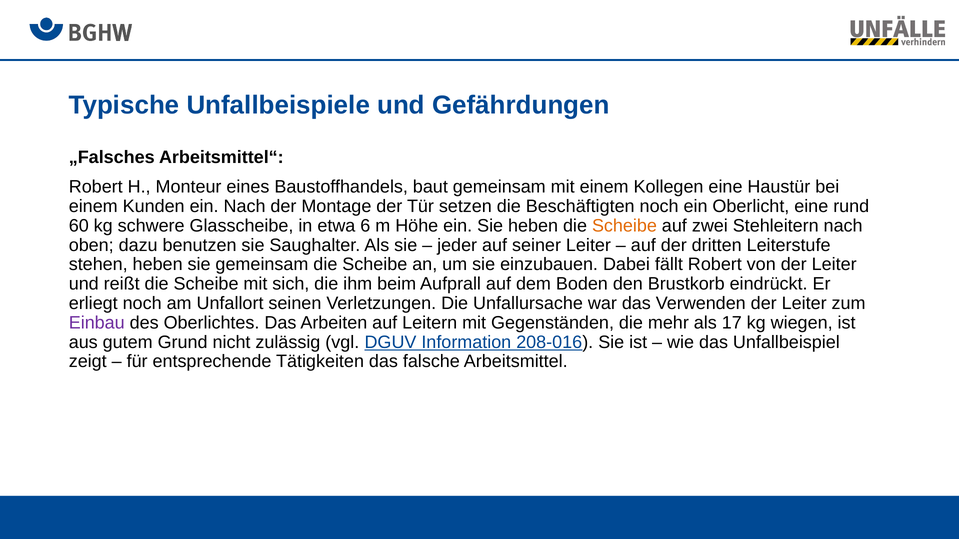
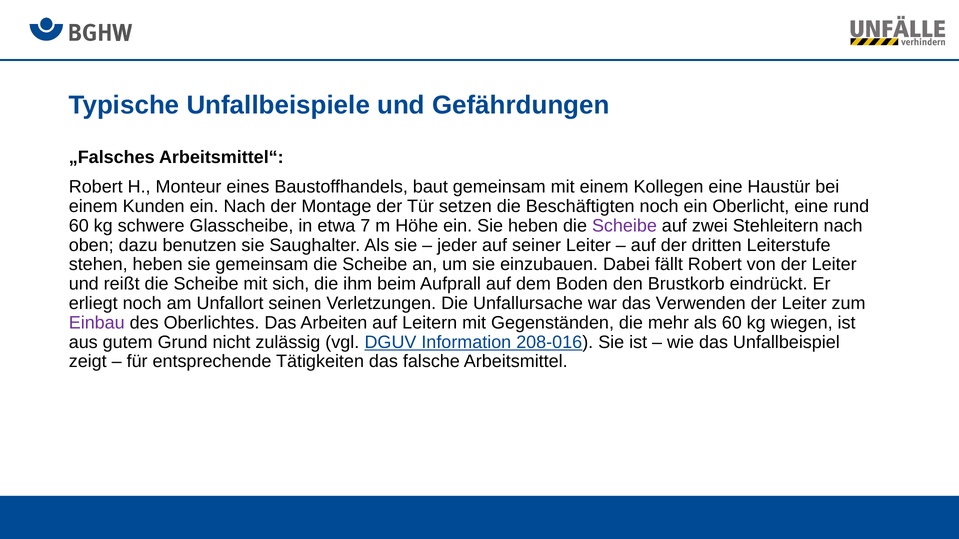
6: 6 -> 7
Scheibe at (624, 226) colour: orange -> purple
als 17: 17 -> 60
